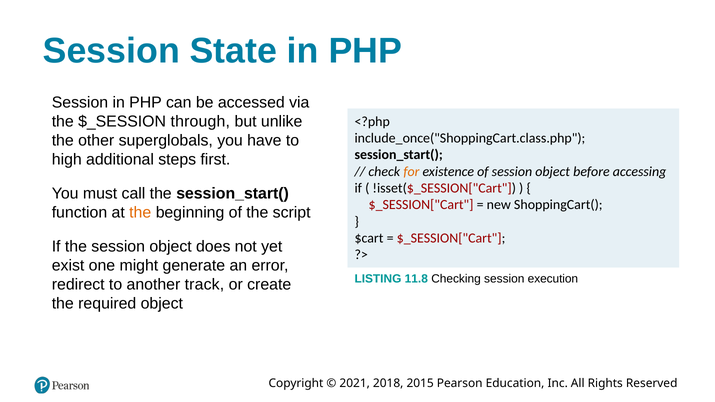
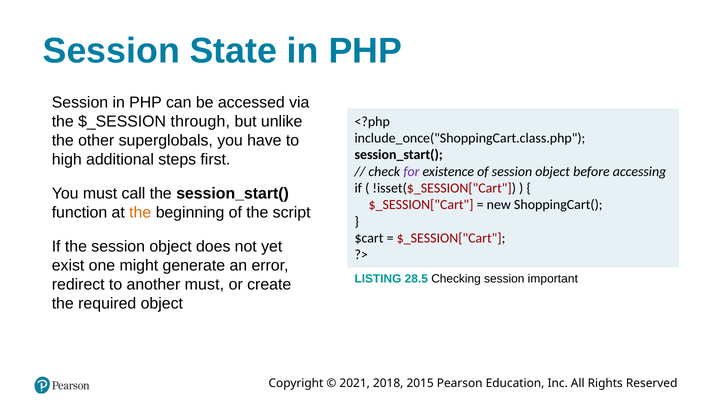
for colour: orange -> purple
11.8: 11.8 -> 28.5
execution: execution -> important
another track: track -> must
